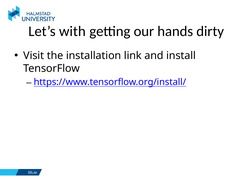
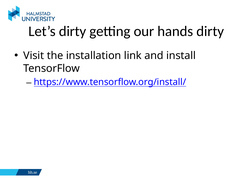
Let’s with: with -> dirty
